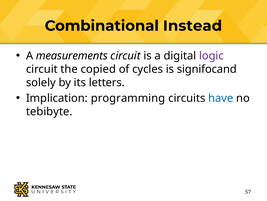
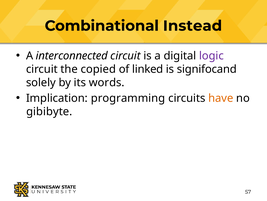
measurements: measurements -> interconnected
cycles: cycles -> linked
letters: letters -> words
have colour: blue -> orange
tebibyte: tebibyte -> gibibyte
